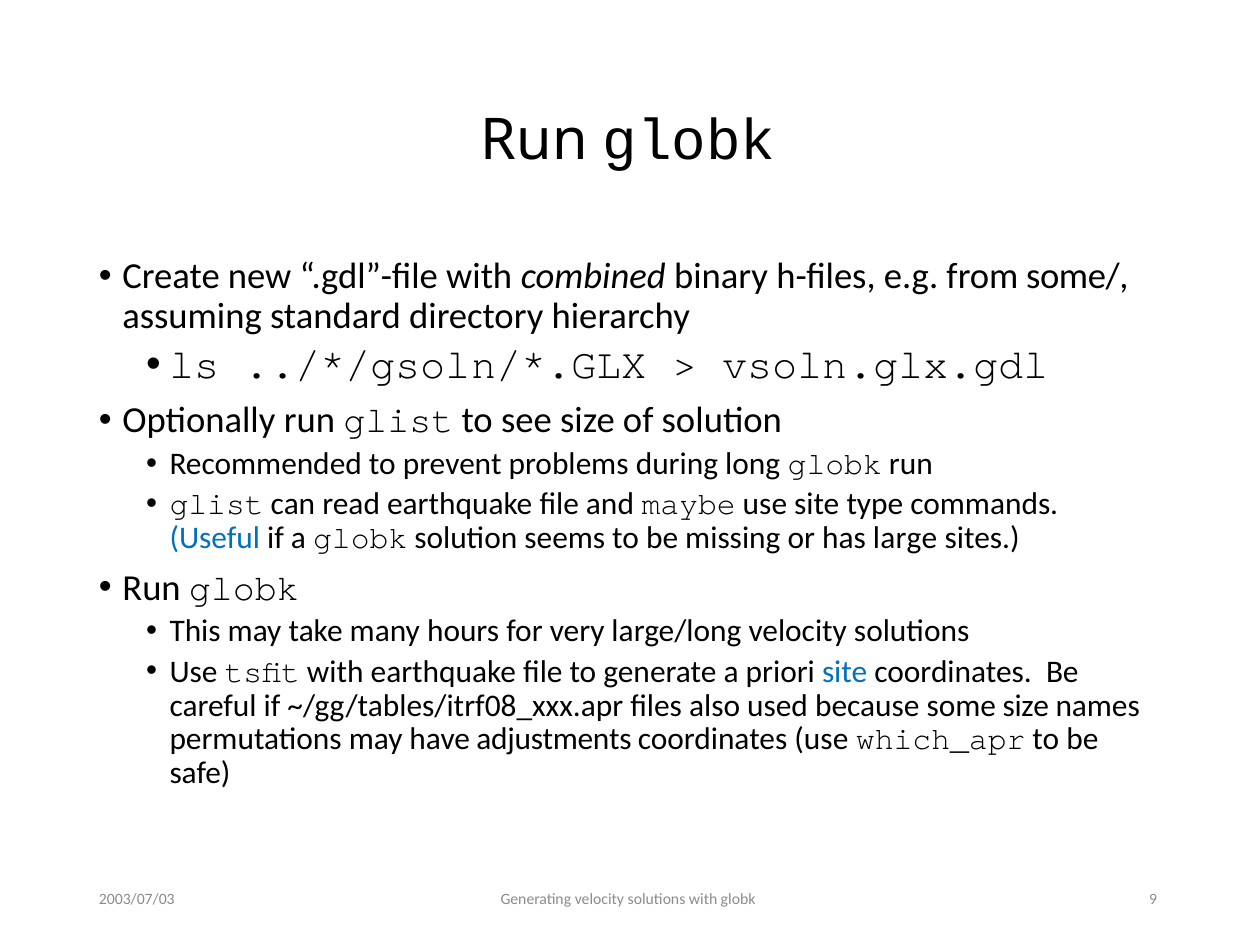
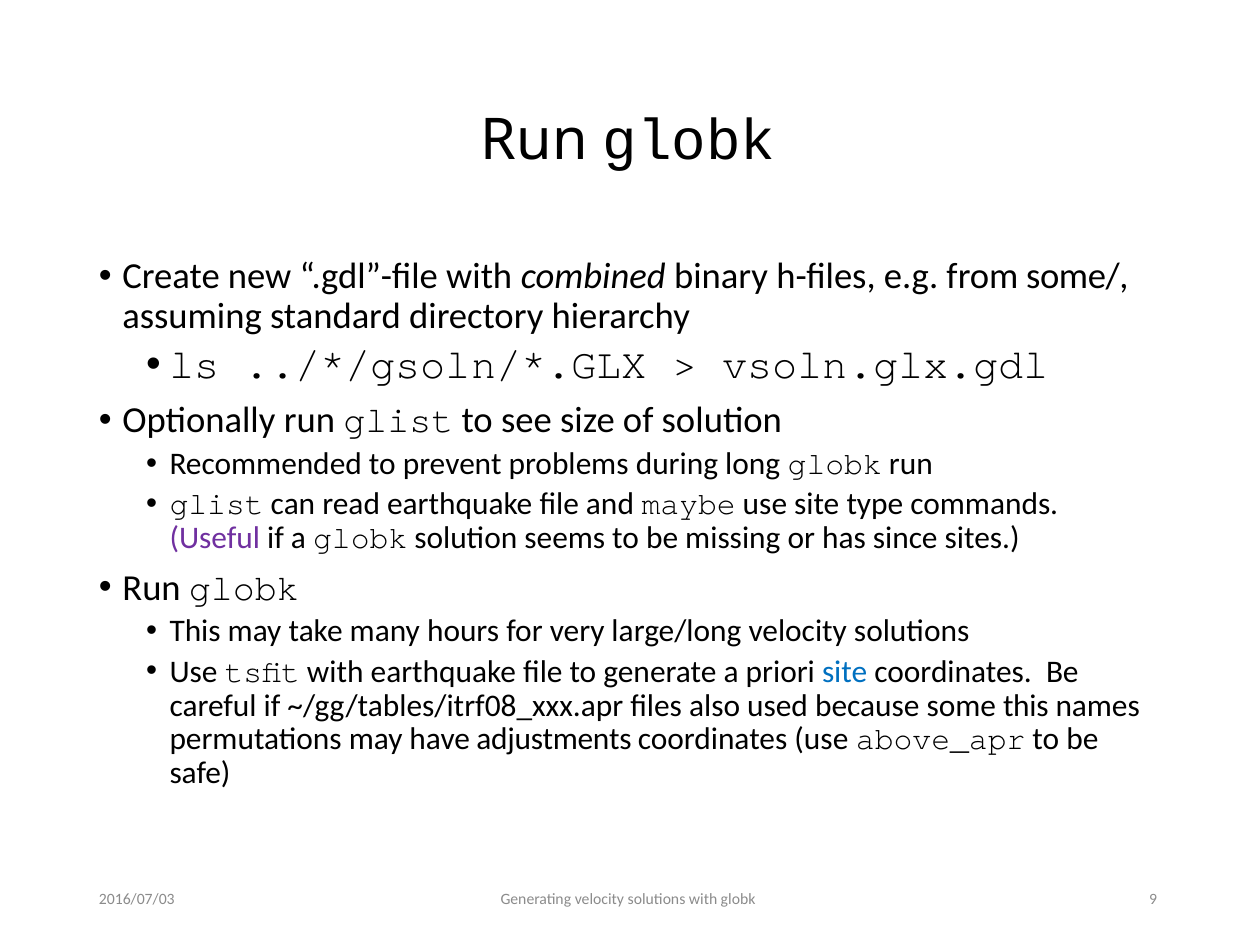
Useful colour: blue -> purple
large: large -> since
some size: size -> this
which_apr: which_apr -> above_apr
2003/07/03: 2003/07/03 -> 2016/07/03
